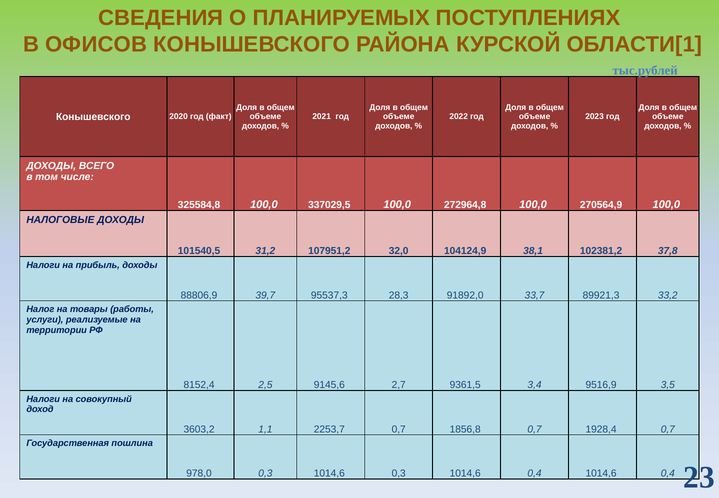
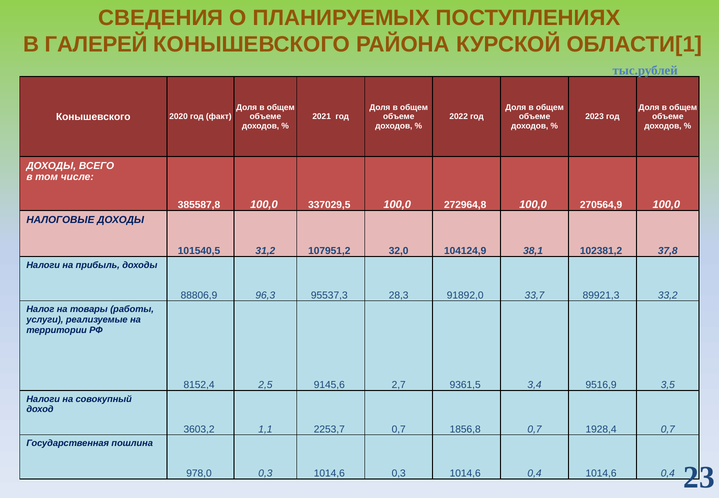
ОФИСОВ: ОФИСОВ -> ГАЛЕРЕЙ
325584,8: 325584,8 -> 385587,8
39,7: 39,7 -> 96,3
